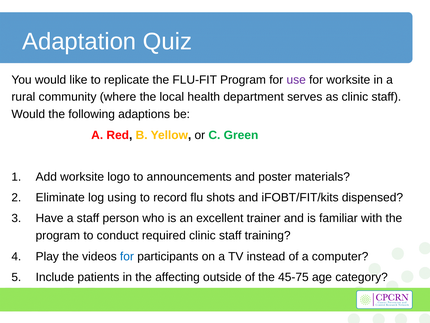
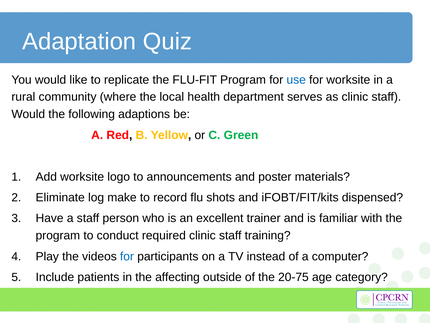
use colour: purple -> blue
using: using -> make
45-75: 45-75 -> 20-75
